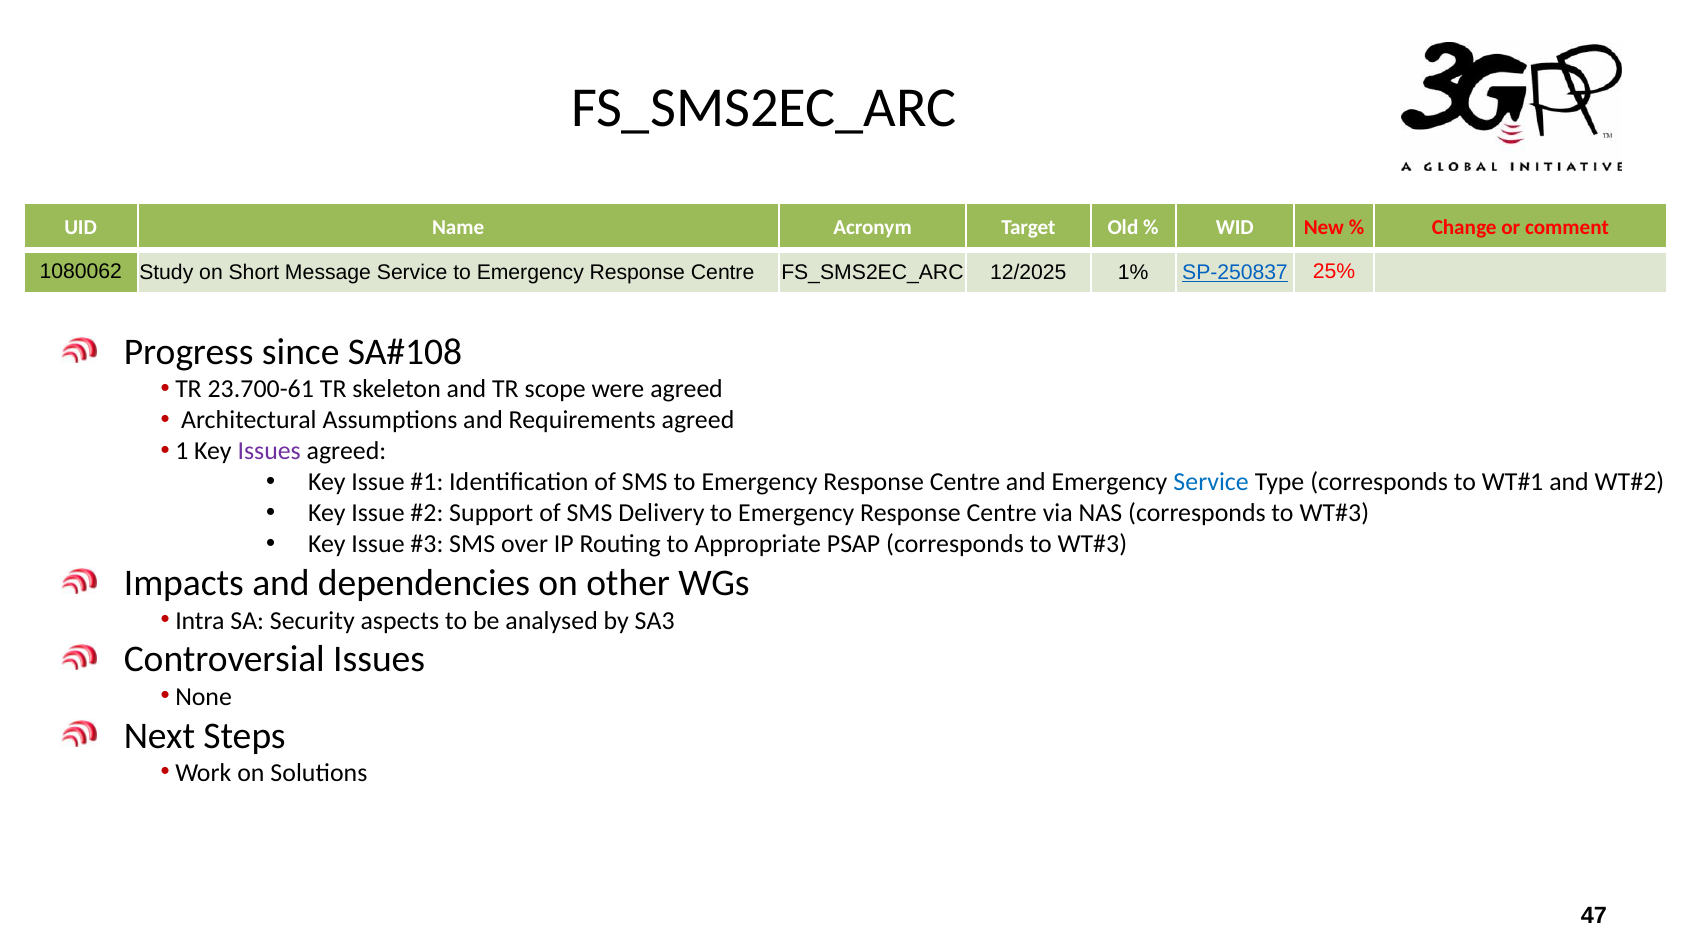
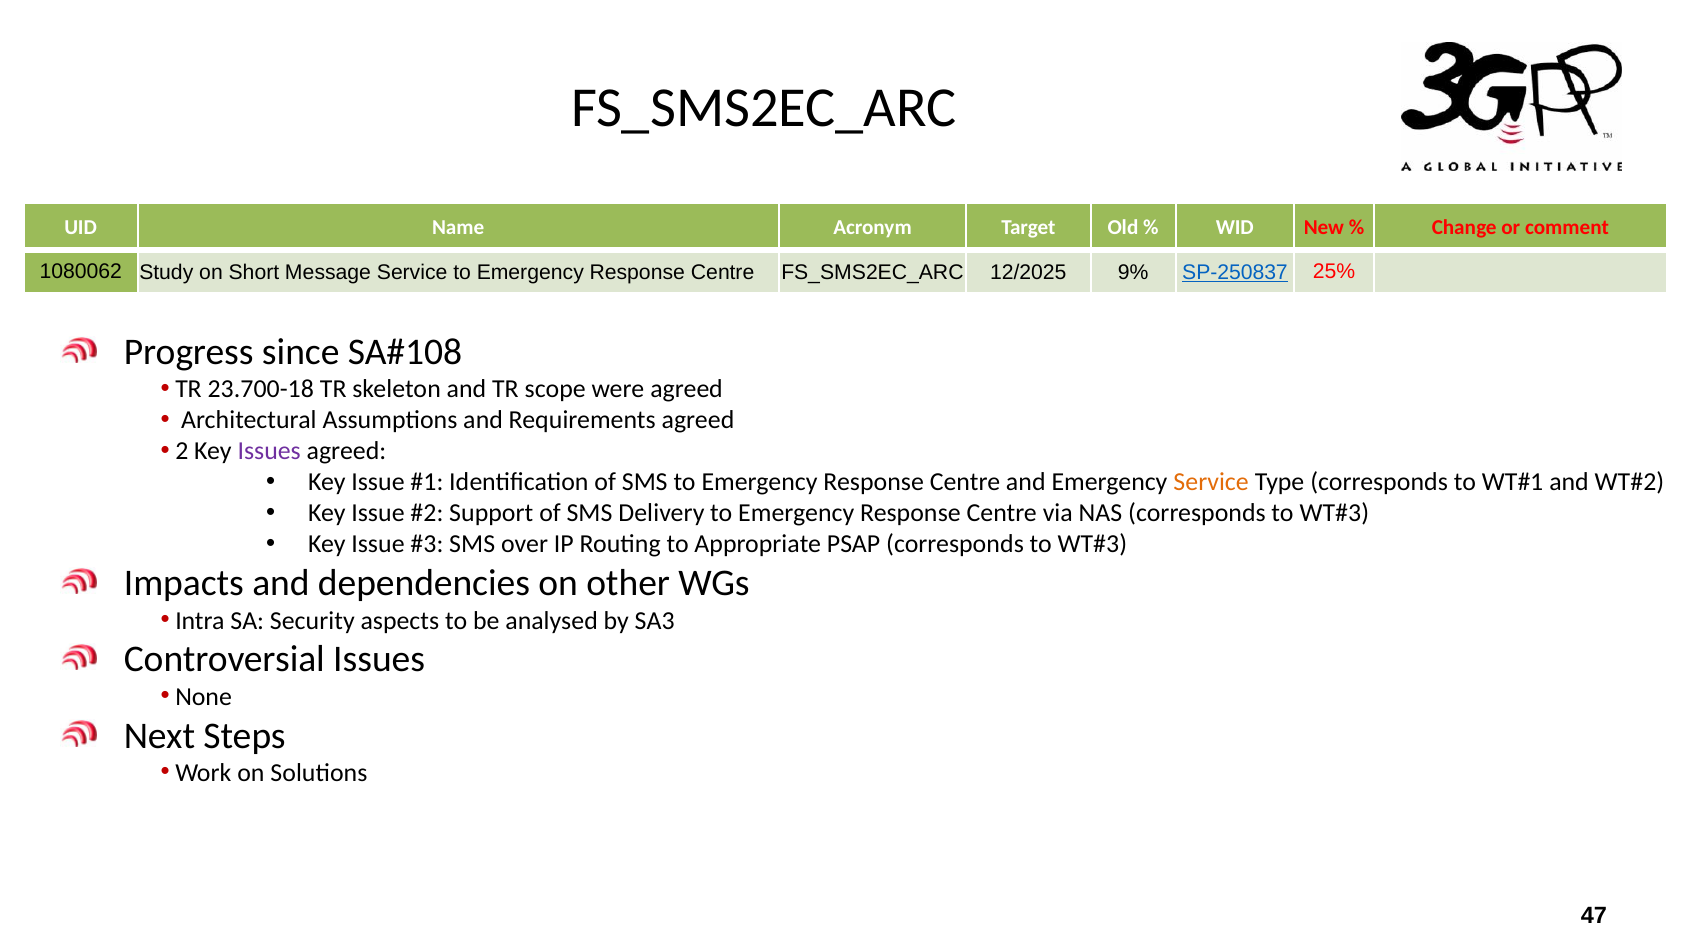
1%: 1% -> 9%
23.700-61: 23.700-61 -> 23.700-18
1: 1 -> 2
Service at (1211, 482) colour: blue -> orange
